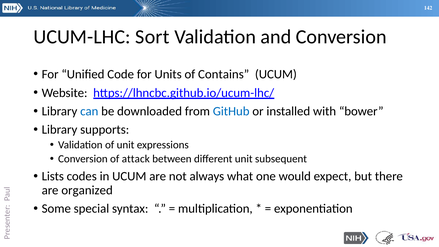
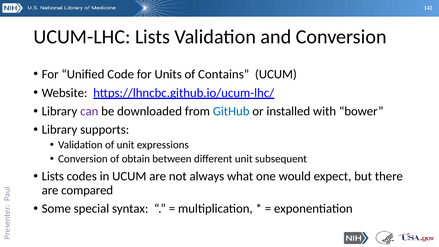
UCUM-LHC Sort: Sort -> Lists
can colour: blue -> purple
attack: attack -> obtain
organized: organized -> compared
